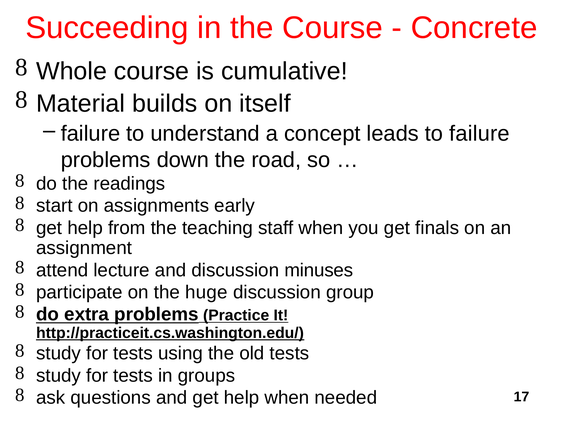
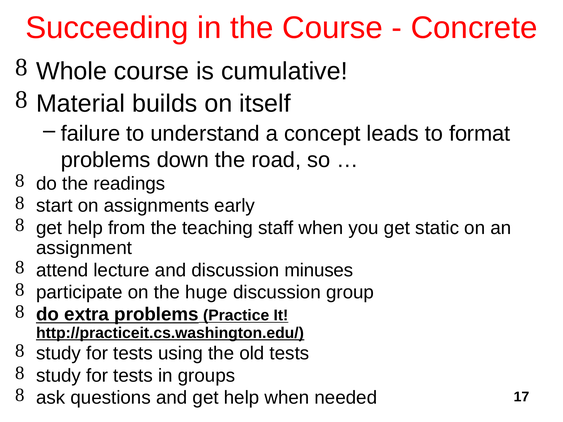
to failure: failure -> format
finals: finals -> static
